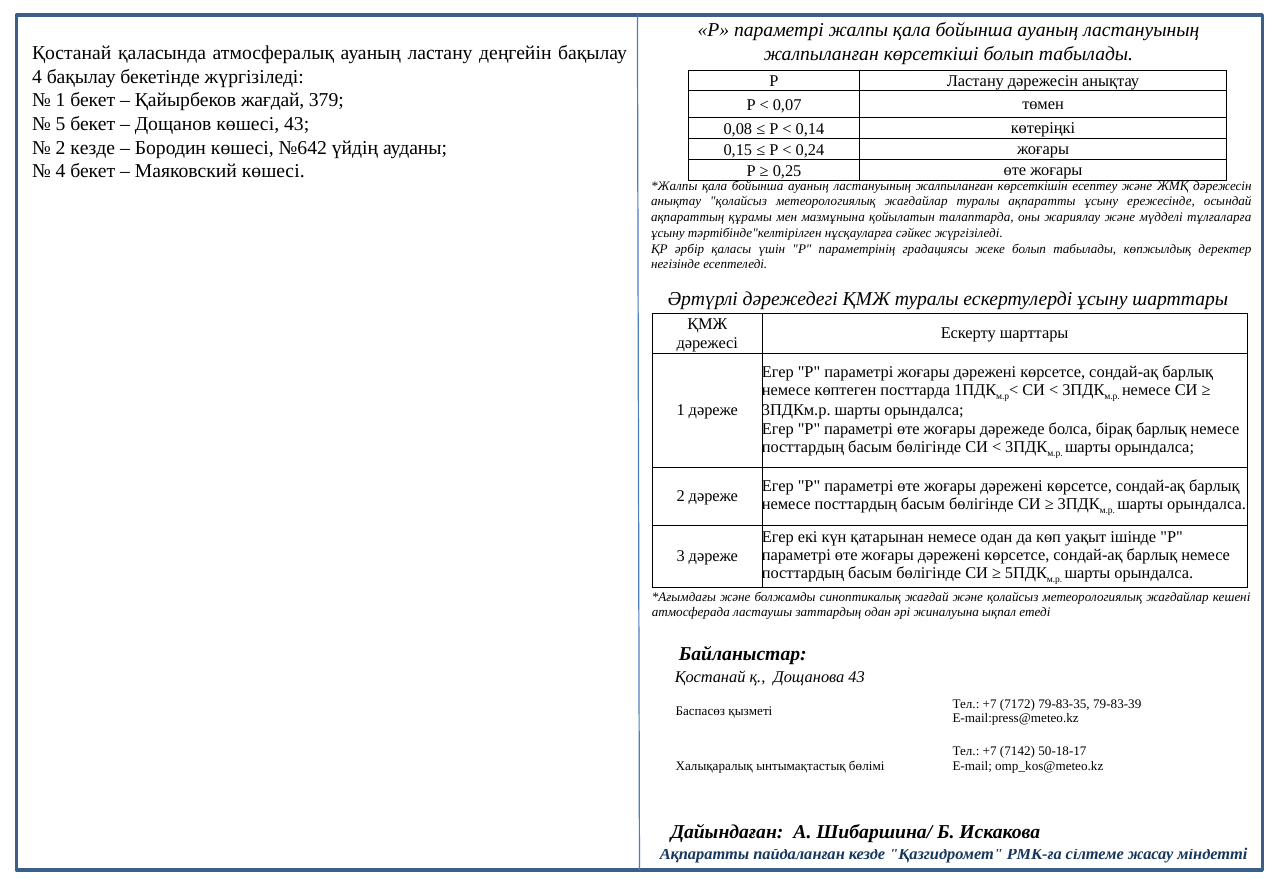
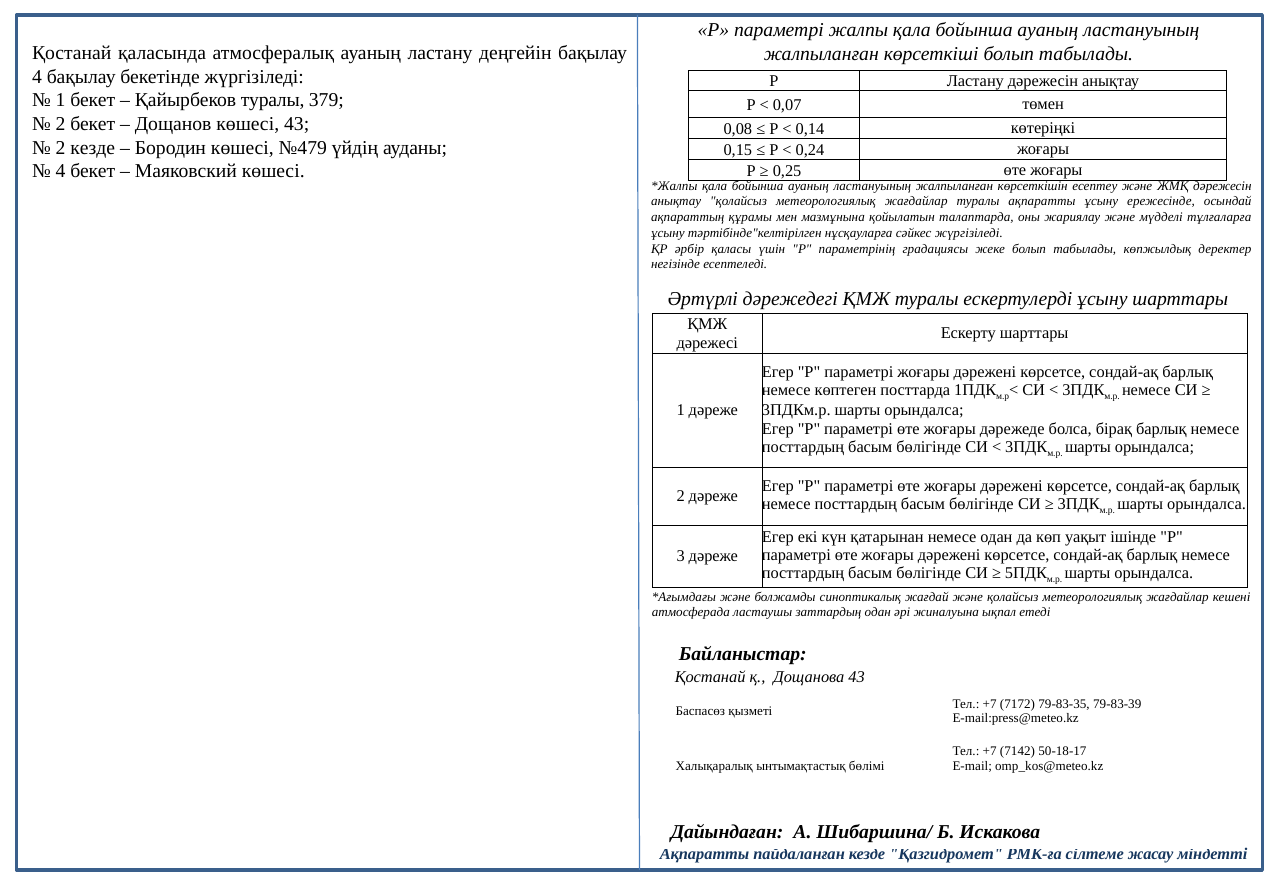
Қайырбеков жағдай: жағдай -> туралы
5 at (61, 124): 5 -> 2
№642: №642 -> №479
